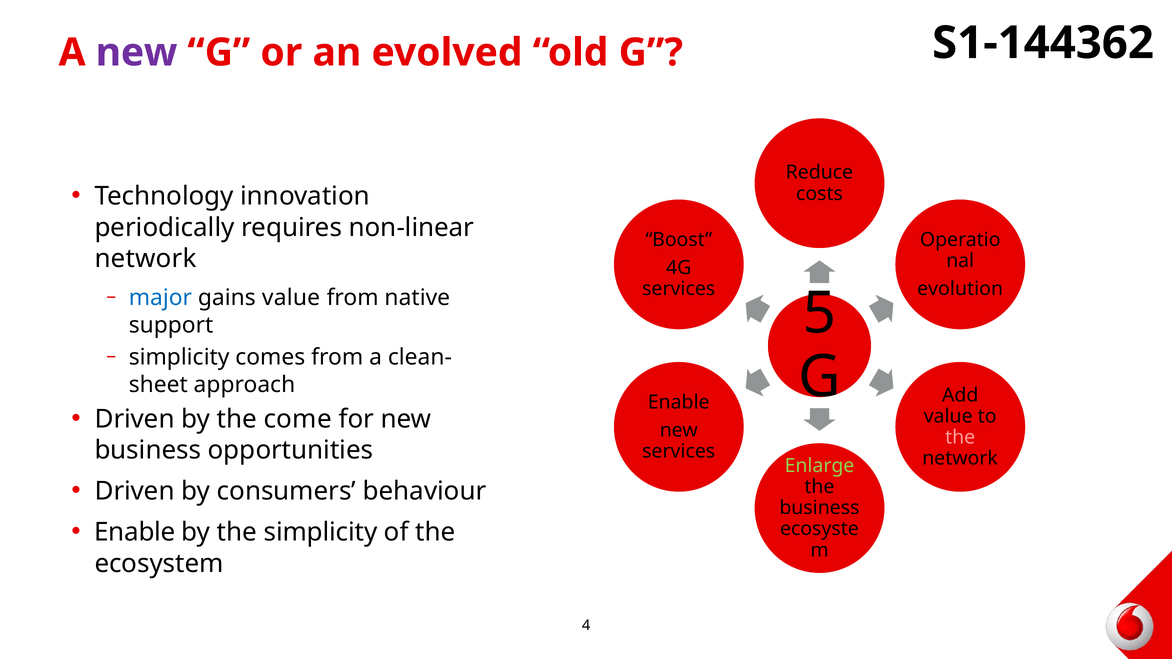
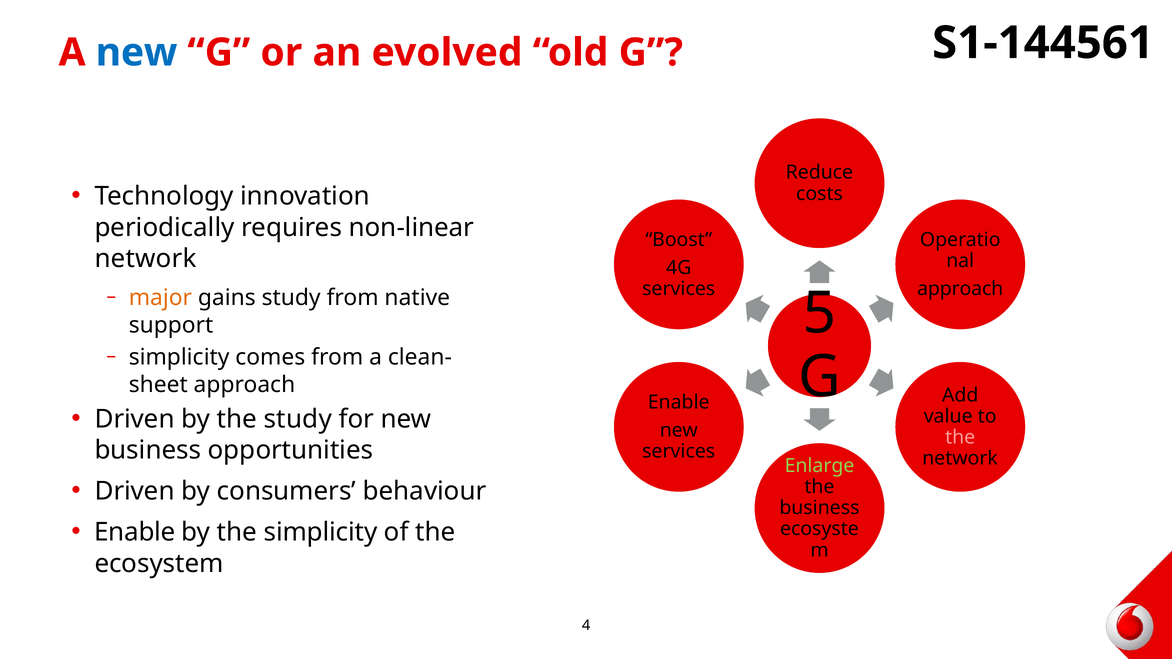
S1-144362: S1-144362 -> S1-144561
new at (137, 53) colour: purple -> blue
evolution at (960, 289): evolution -> approach
major colour: blue -> orange
gains value: value -> study
the come: come -> study
